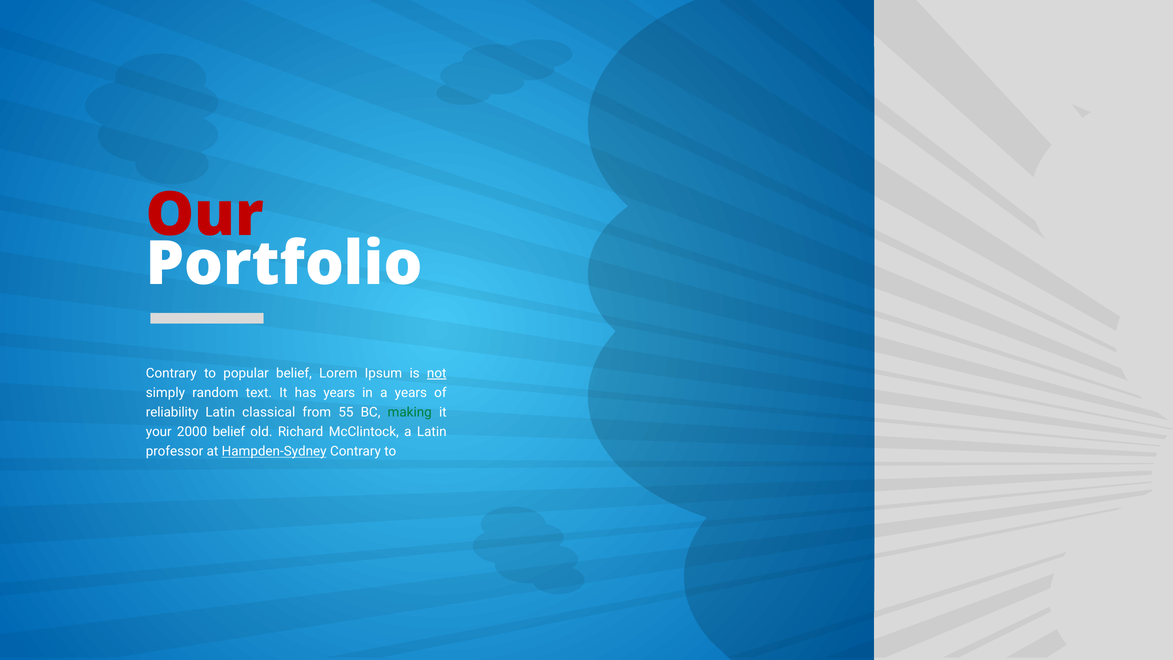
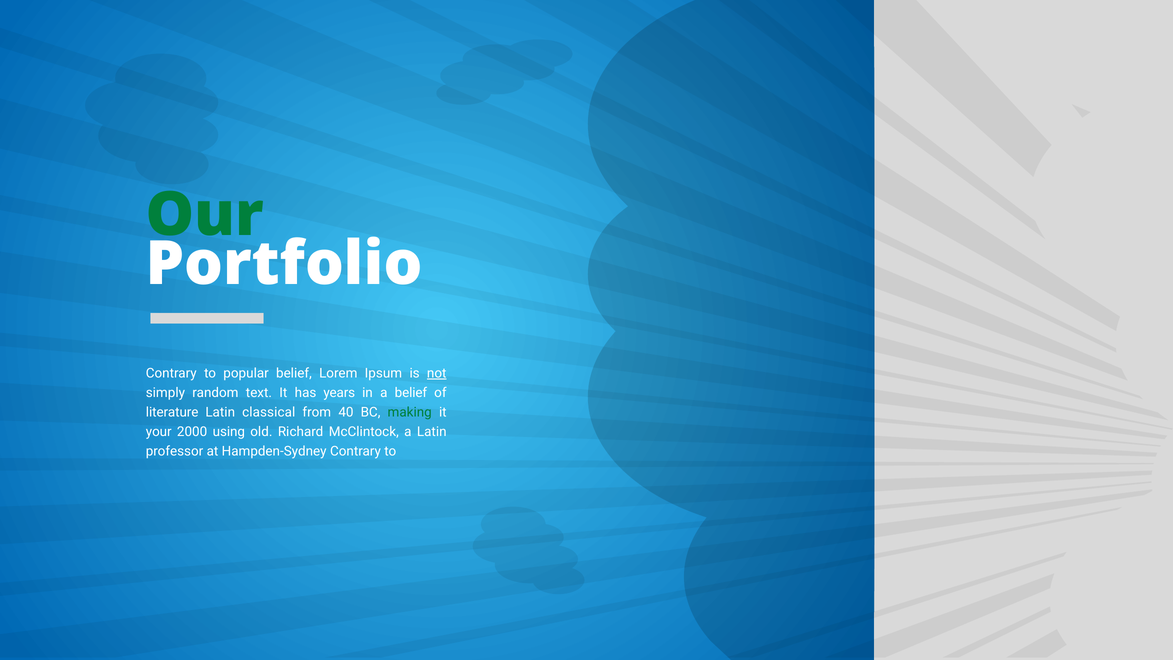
Our colour: red -> green
a years: years -> belief
reliability: reliability -> literature
55: 55 -> 40
2000 belief: belief -> using
Hampden-Sydney underline: present -> none
